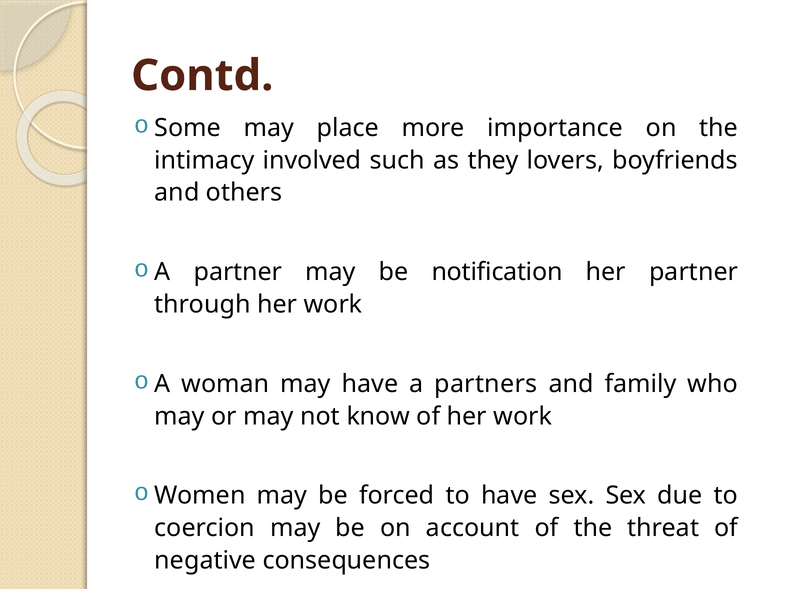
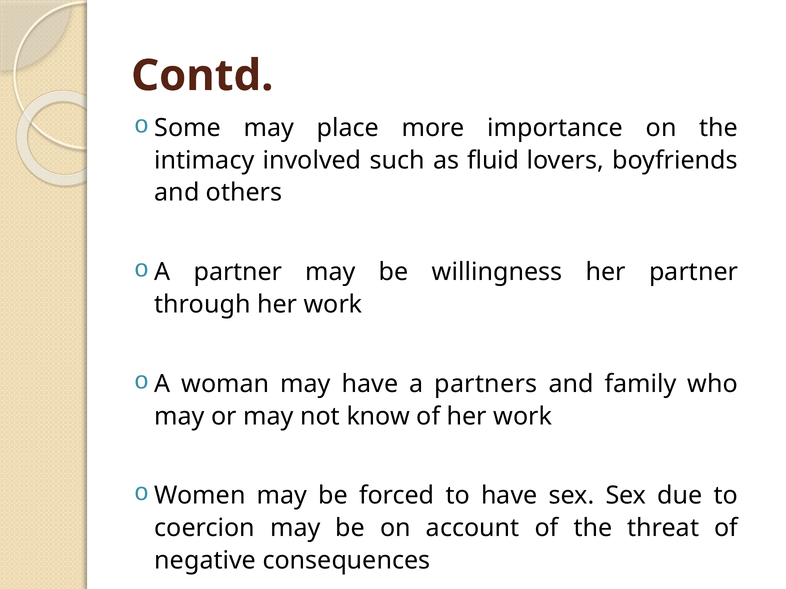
they: they -> fluid
notification: notification -> willingness
